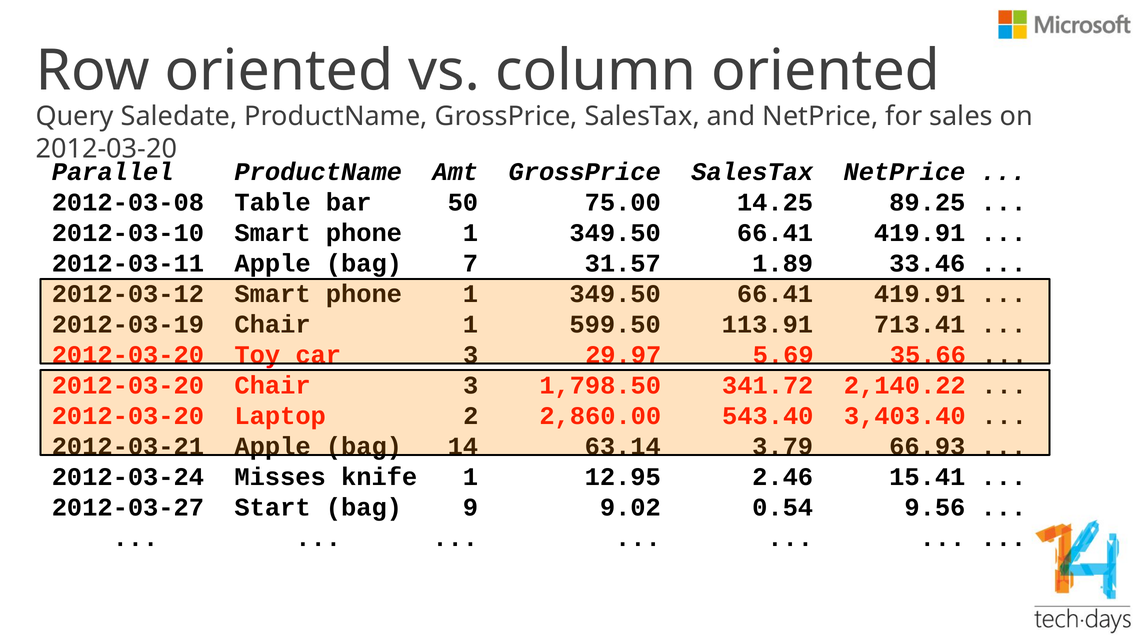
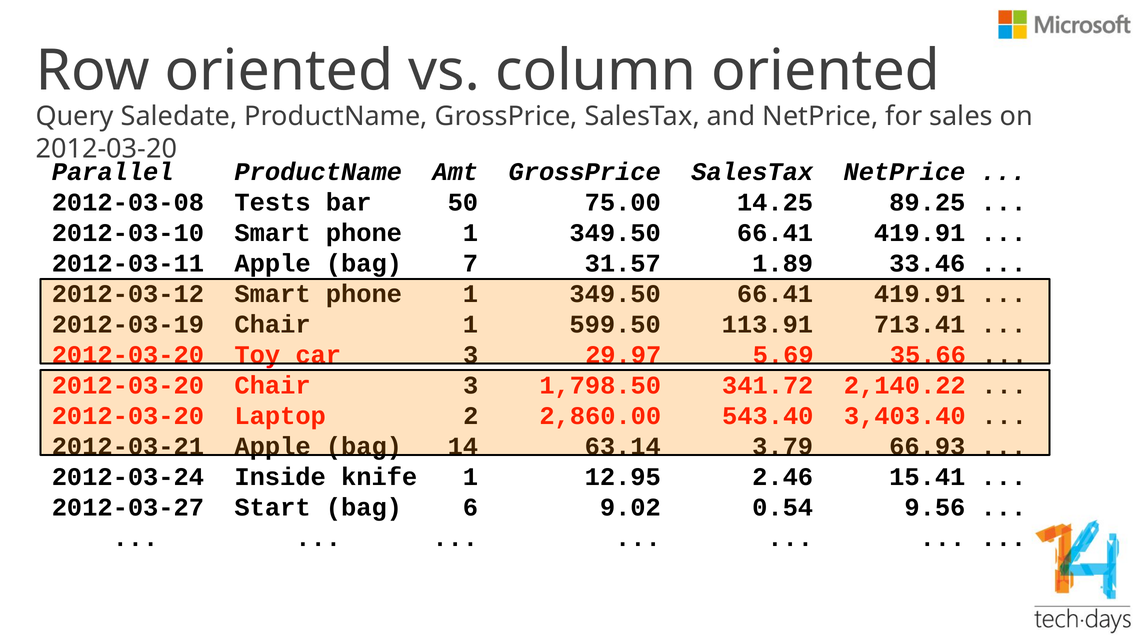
Table: Table -> Tests
Misses: Misses -> Inside
9: 9 -> 6
